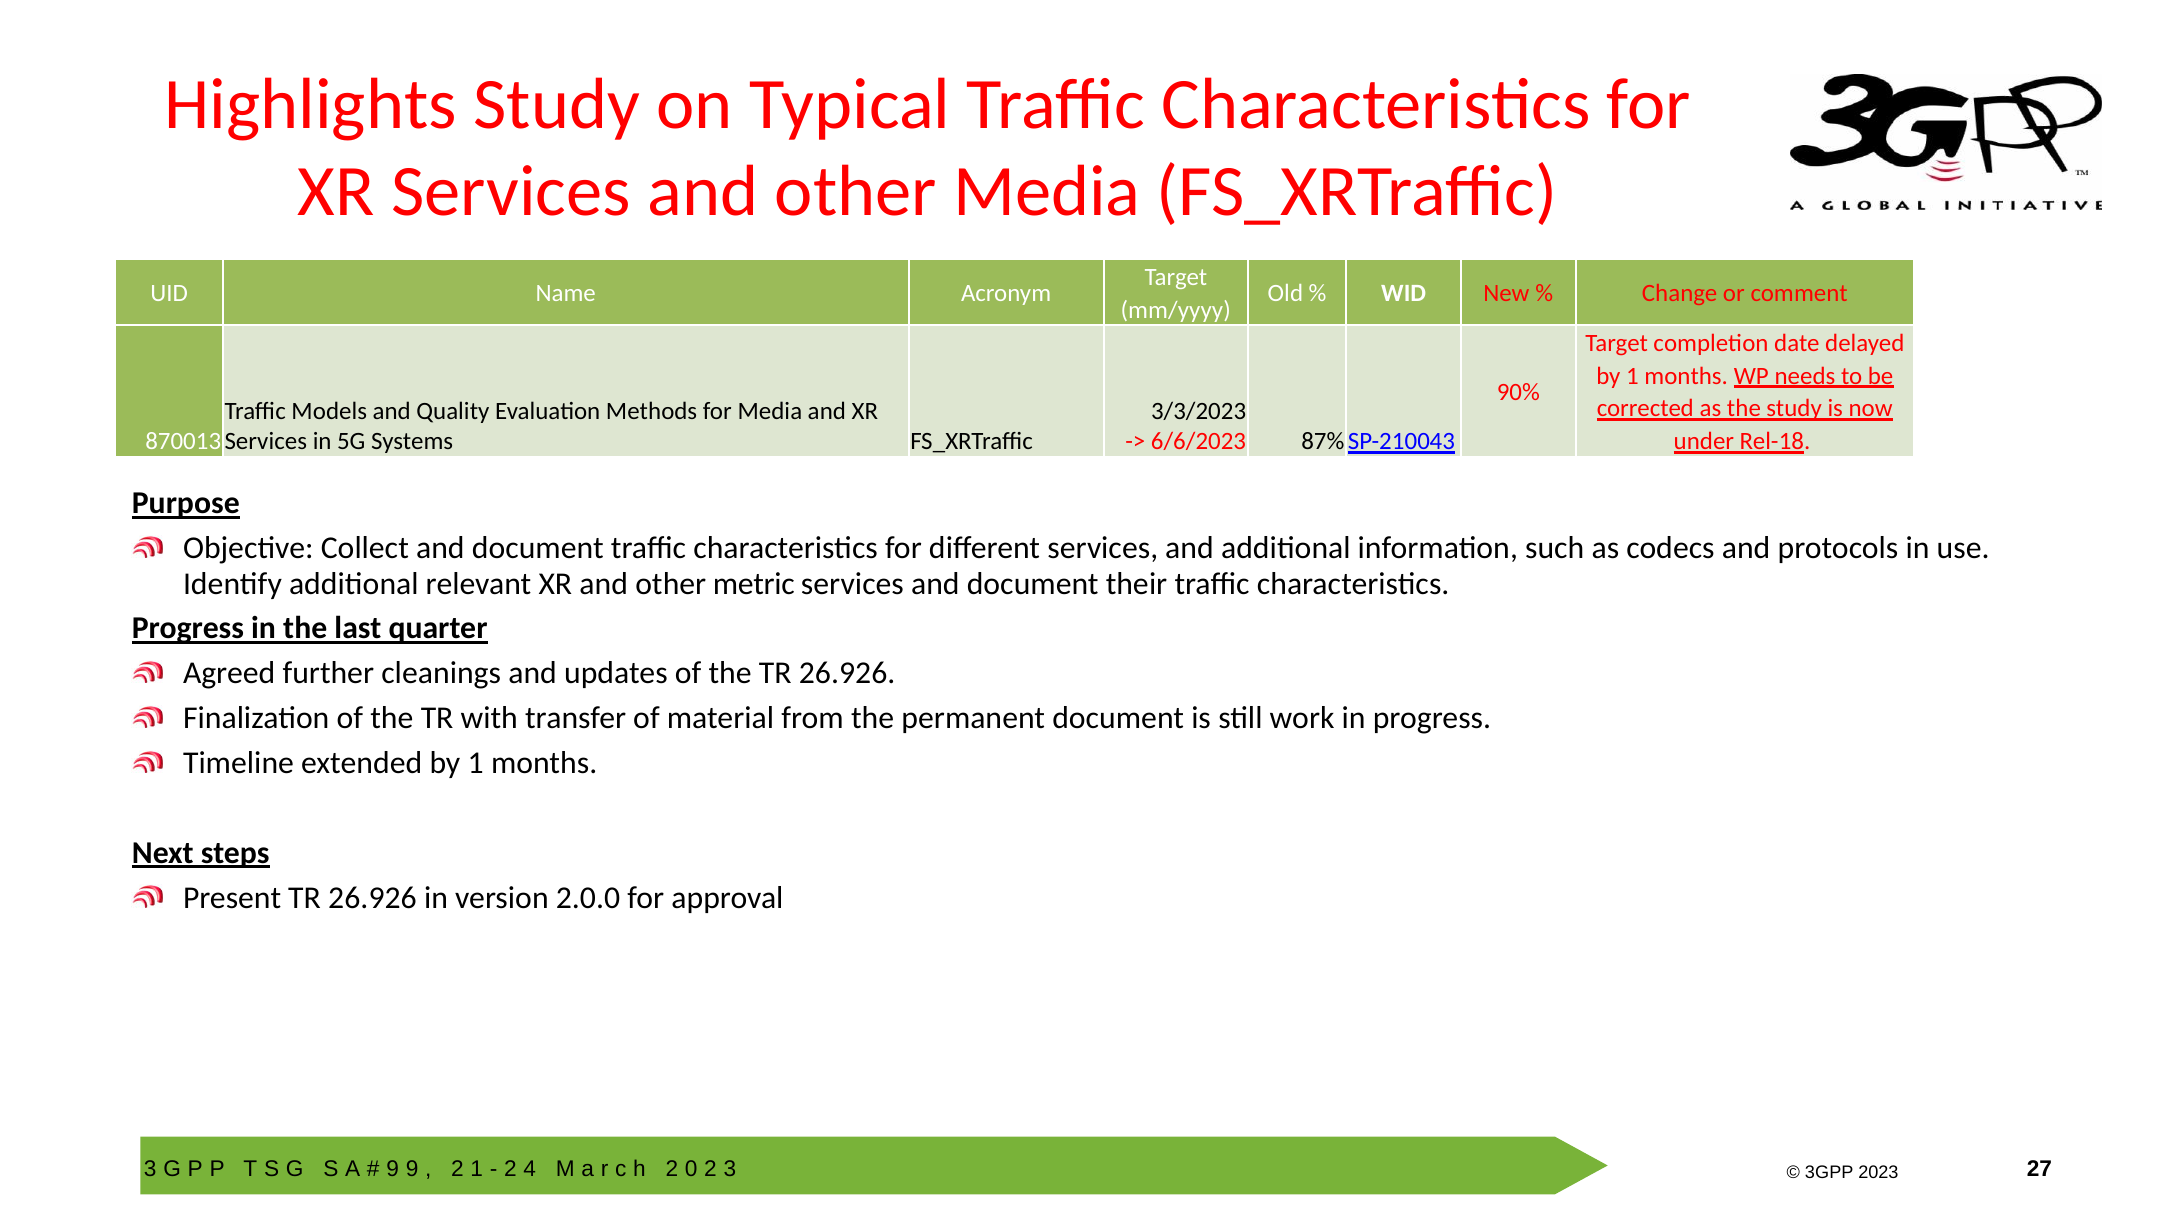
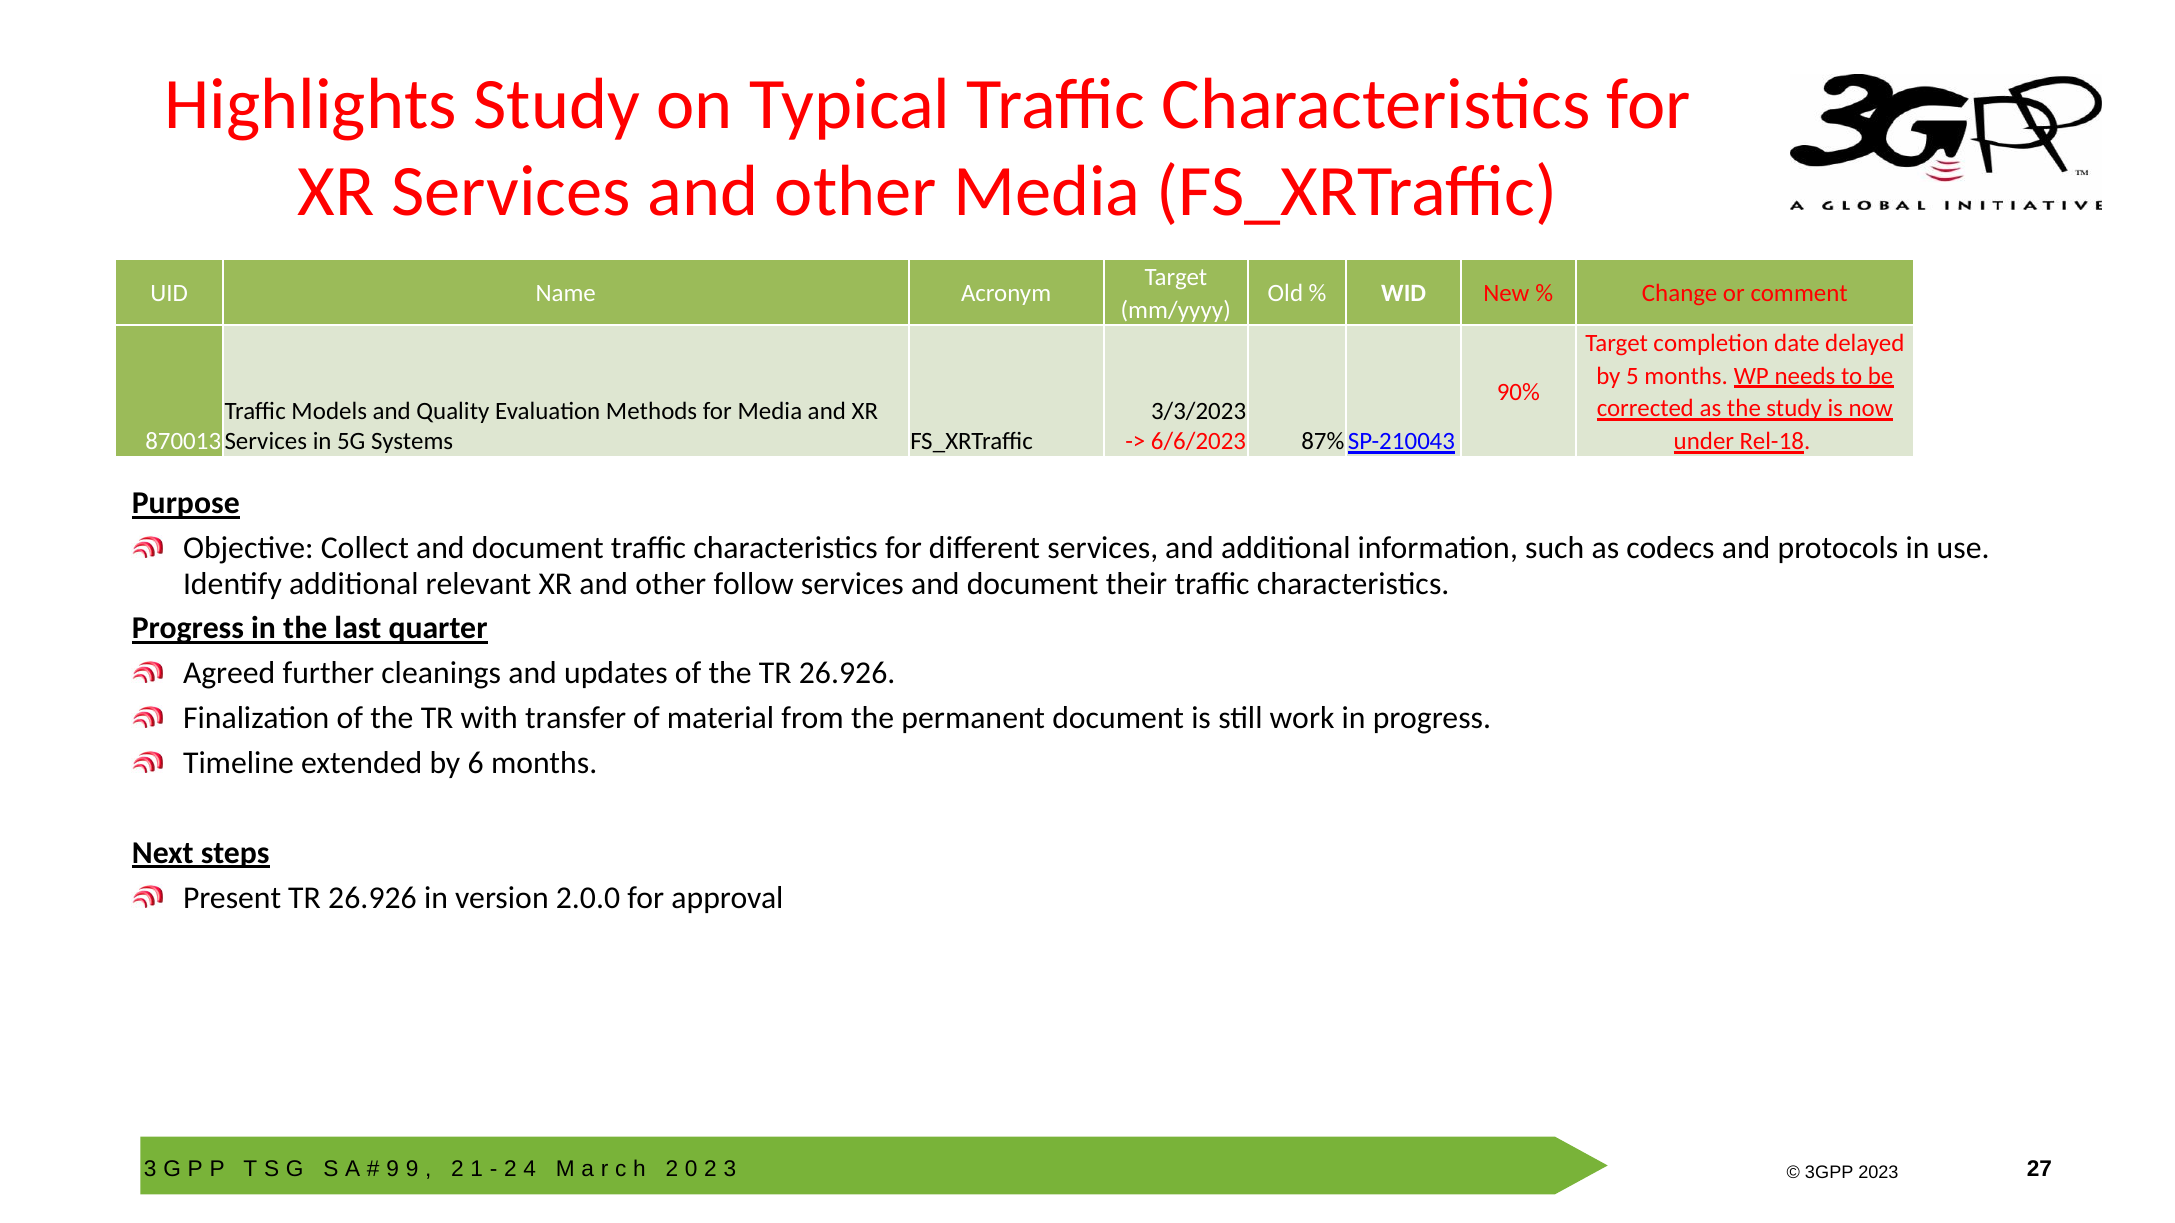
1 at (1632, 376): 1 -> 5
metric: metric -> follow
extended by 1: 1 -> 6
